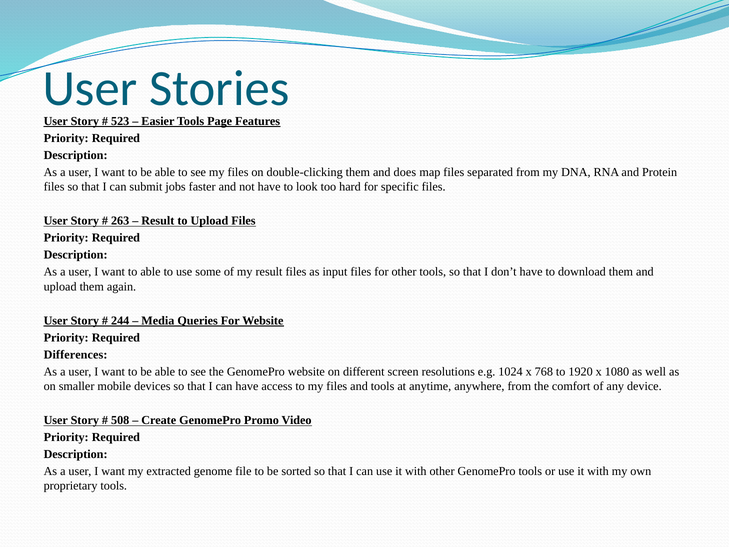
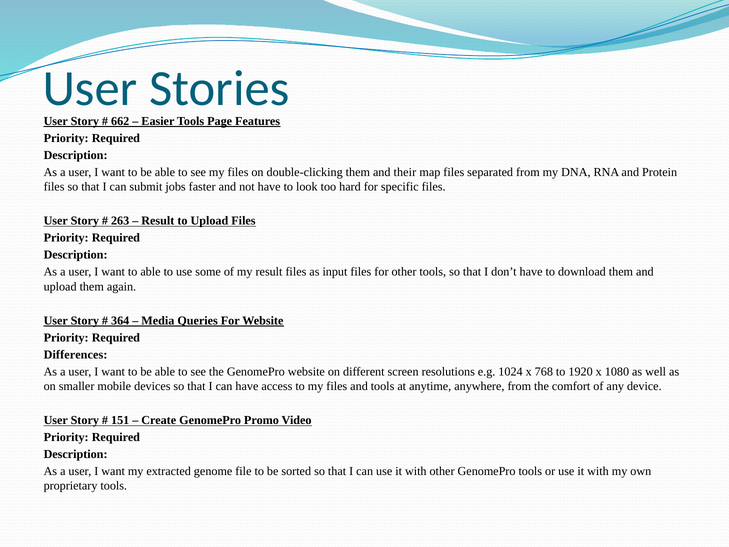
523: 523 -> 662
does: does -> their
244: 244 -> 364
508: 508 -> 151
